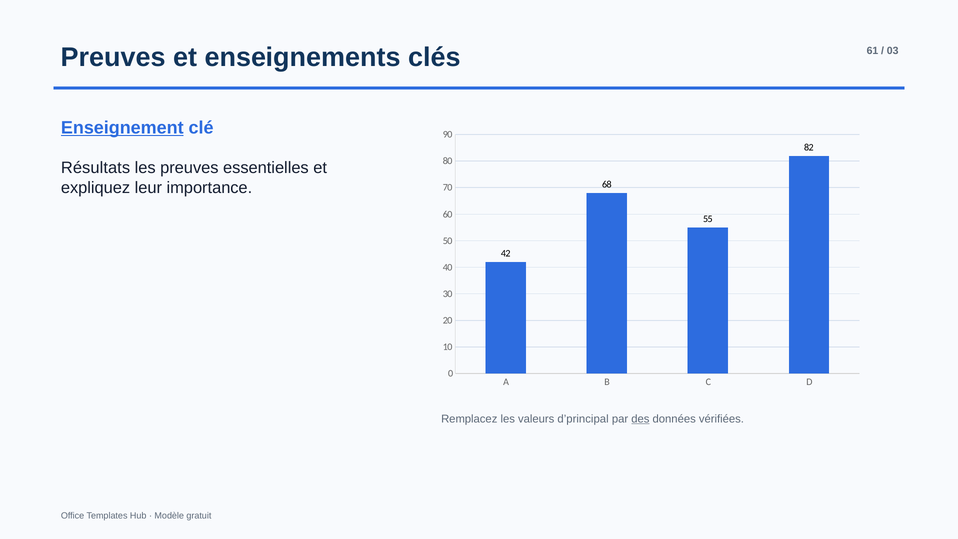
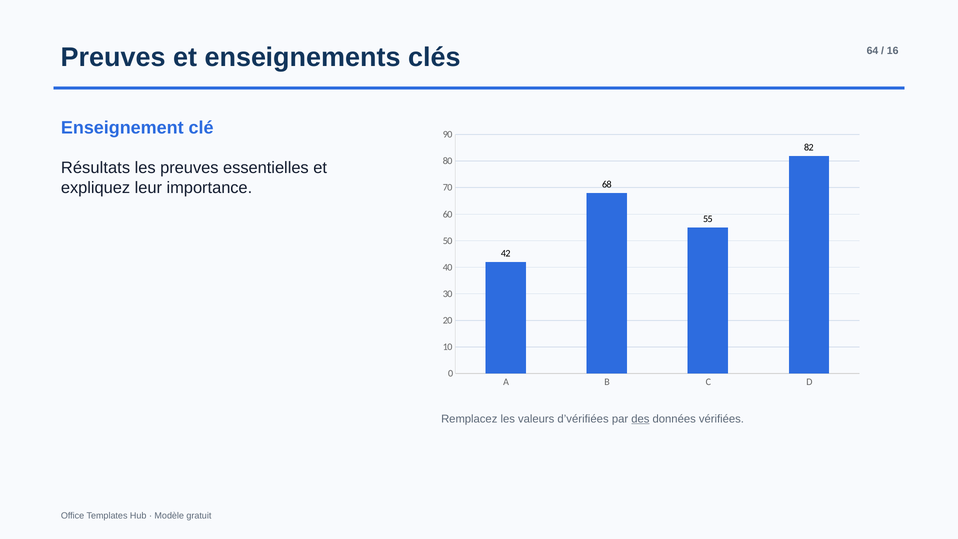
61: 61 -> 64
03: 03 -> 16
Enseignement underline: present -> none
d’principal: d’principal -> d’vérifiées
